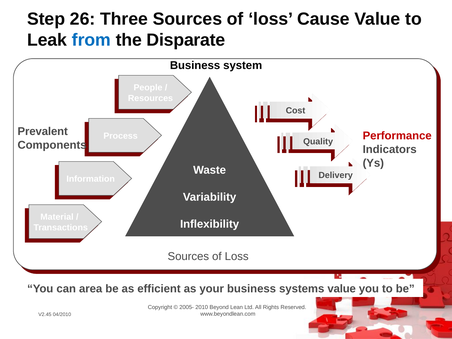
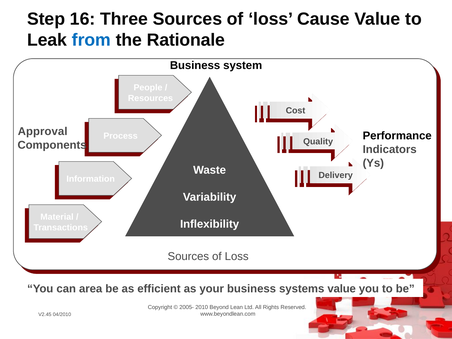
26: 26 -> 16
Disparate: Disparate -> Rationale
Prevalent: Prevalent -> Approval
Performance colour: red -> black
